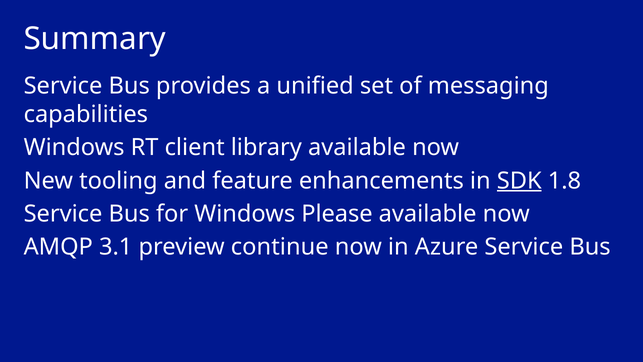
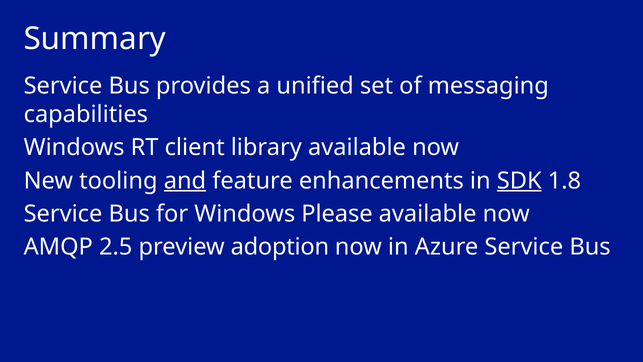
and underline: none -> present
3.1: 3.1 -> 2.5
continue: continue -> adoption
